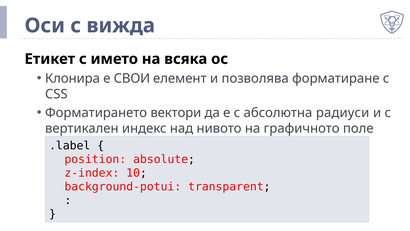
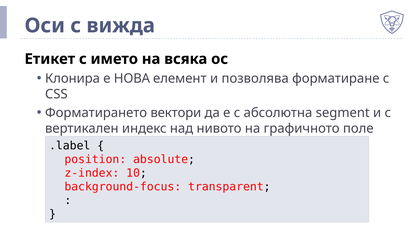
СВОИ: СВОИ -> НОВА
радиуси: радиуси -> segment
background-potui: background-potui -> background-focus
